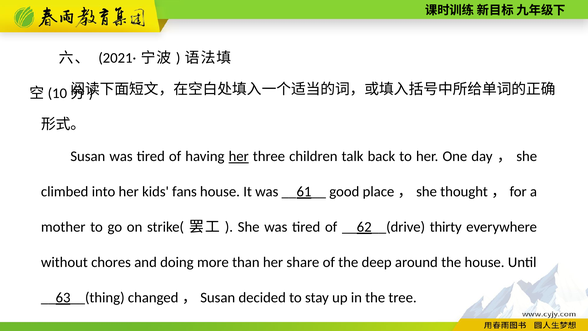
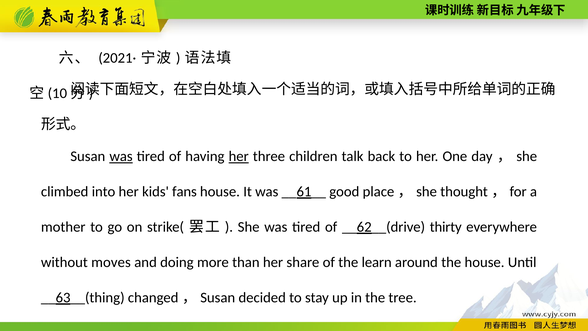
was at (121, 156) underline: none -> present
chores: chores -> moves
deep: deep -> learn
